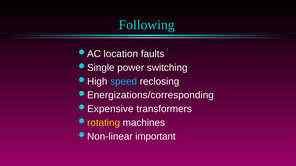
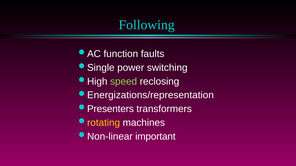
location: location -> function
speed colour: light blue -> light green
Energizations/corresponding: Energizations/corresponding -> Energizations/representation
Expensive: Expensive -> Presenters
